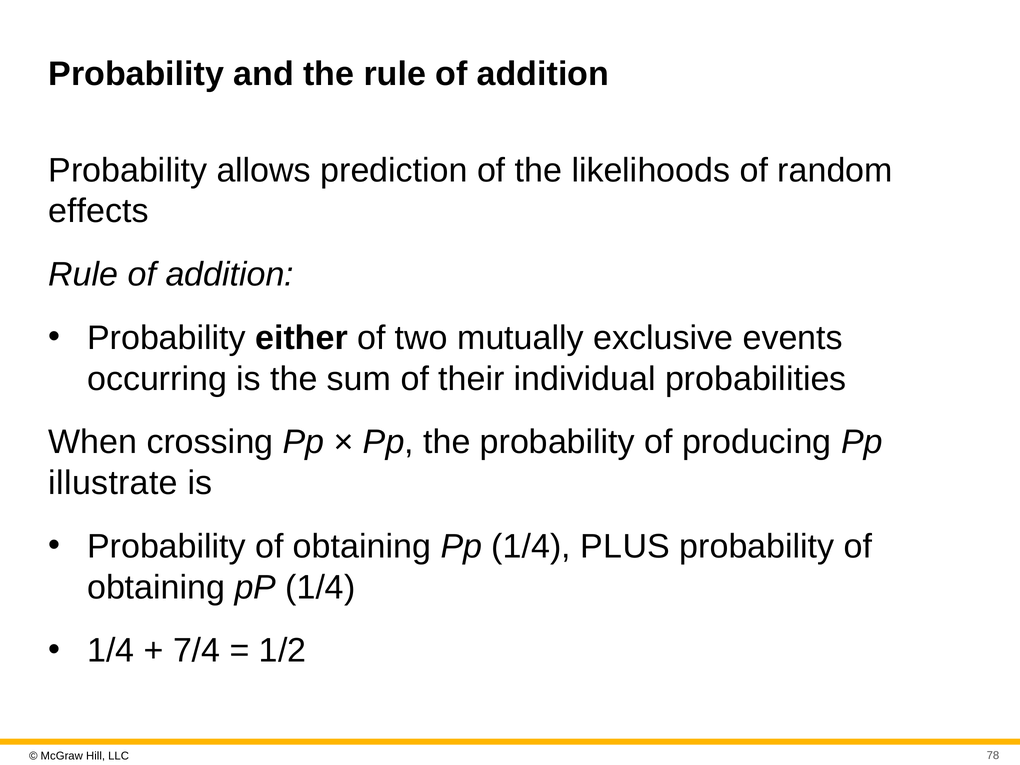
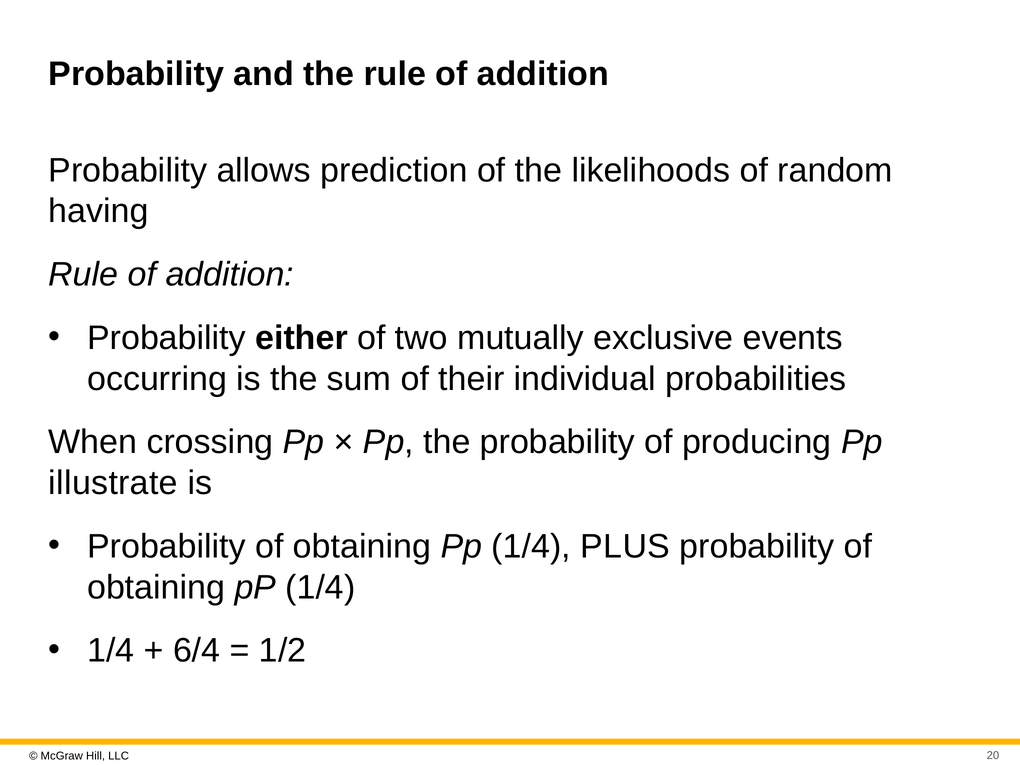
effects: effects -> having
7/4: 7/4 -> 6/4
78: 78 -> 20
